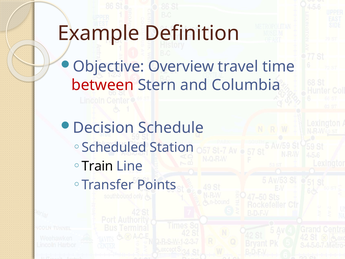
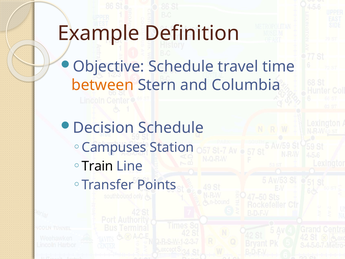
Objective Overview: Overview -> Schedule
between colour: red -> orange
Scheduled: Scheduled -> Campuses
